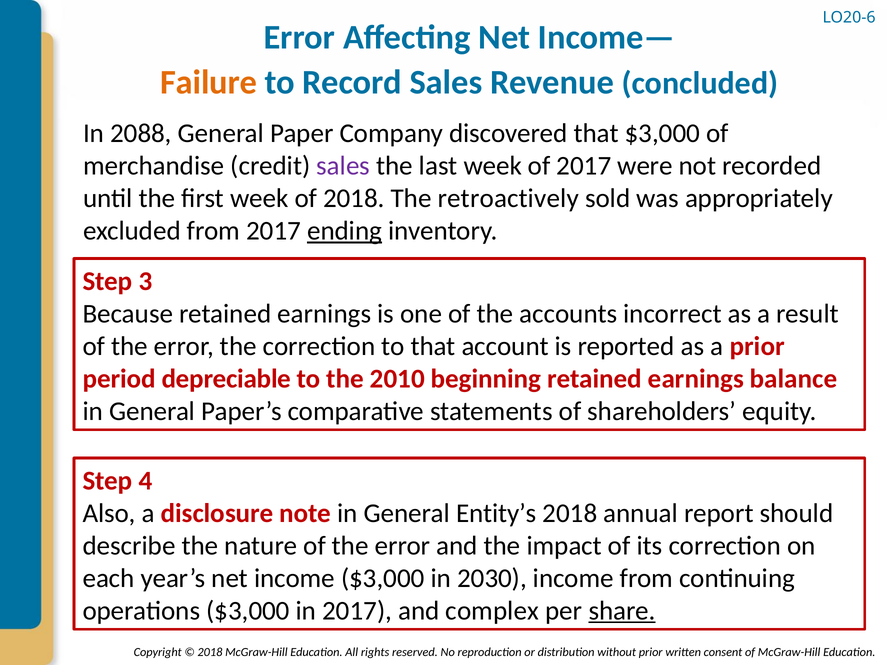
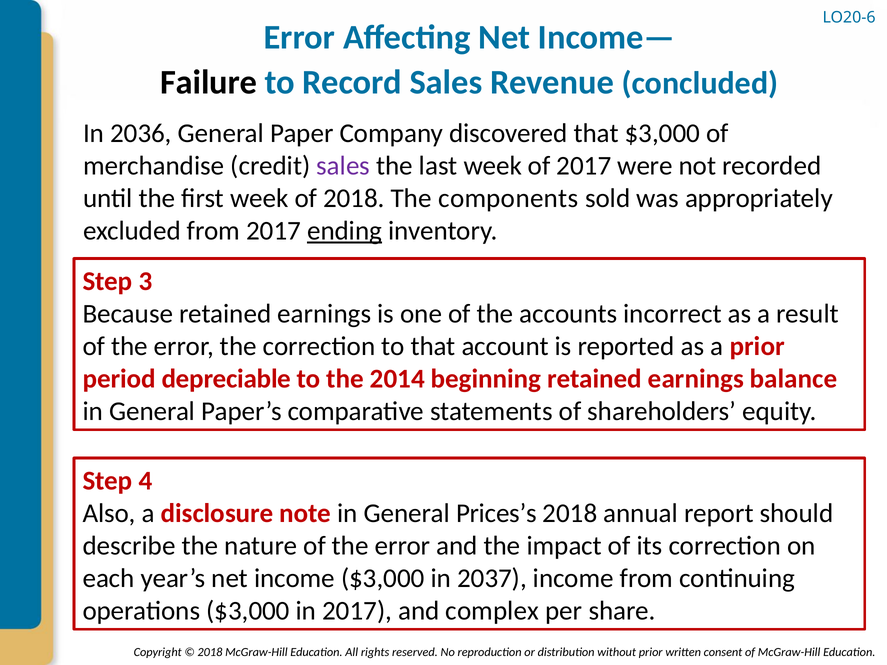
Failure colour: orange -> black
2088: 2088 -> 2036
retroactively: retroactively -> components
2010: 2010 -> 2014
Entity’s: Entity’s -> Prices’s
2030: 2030 -> 2037
share underline: present -> none
